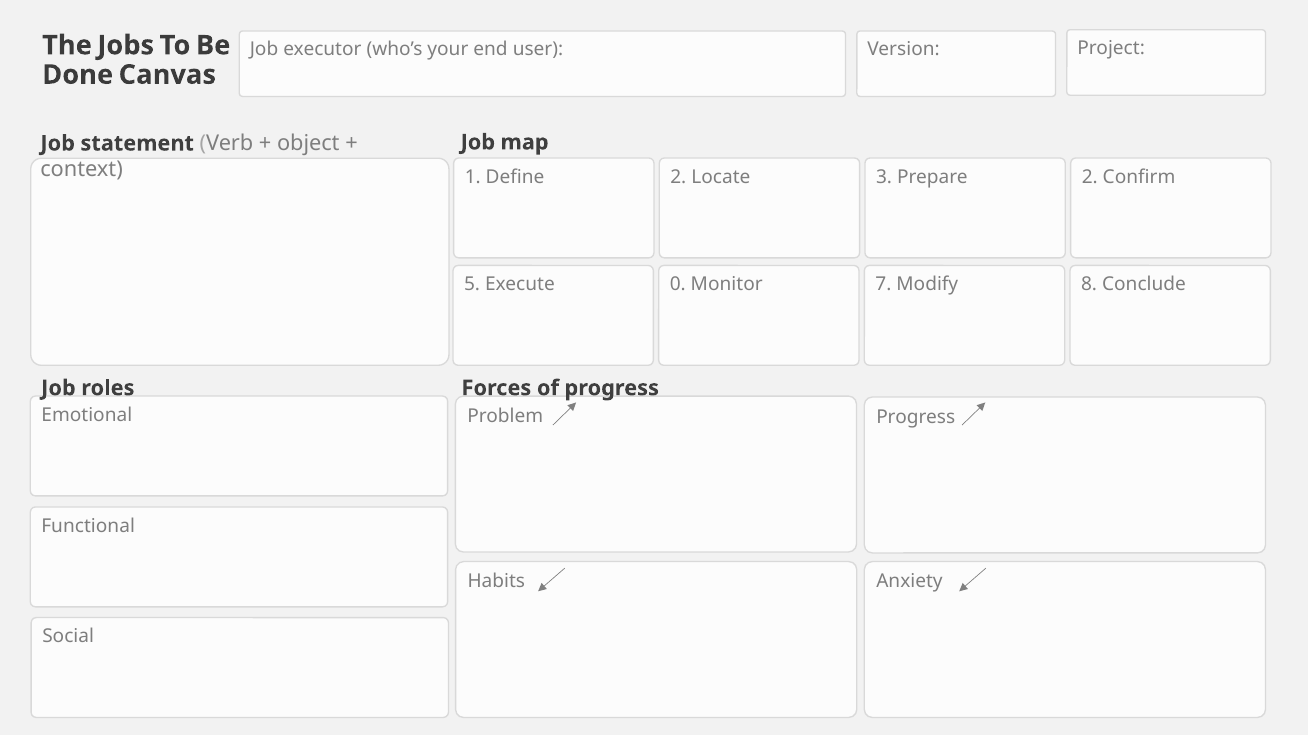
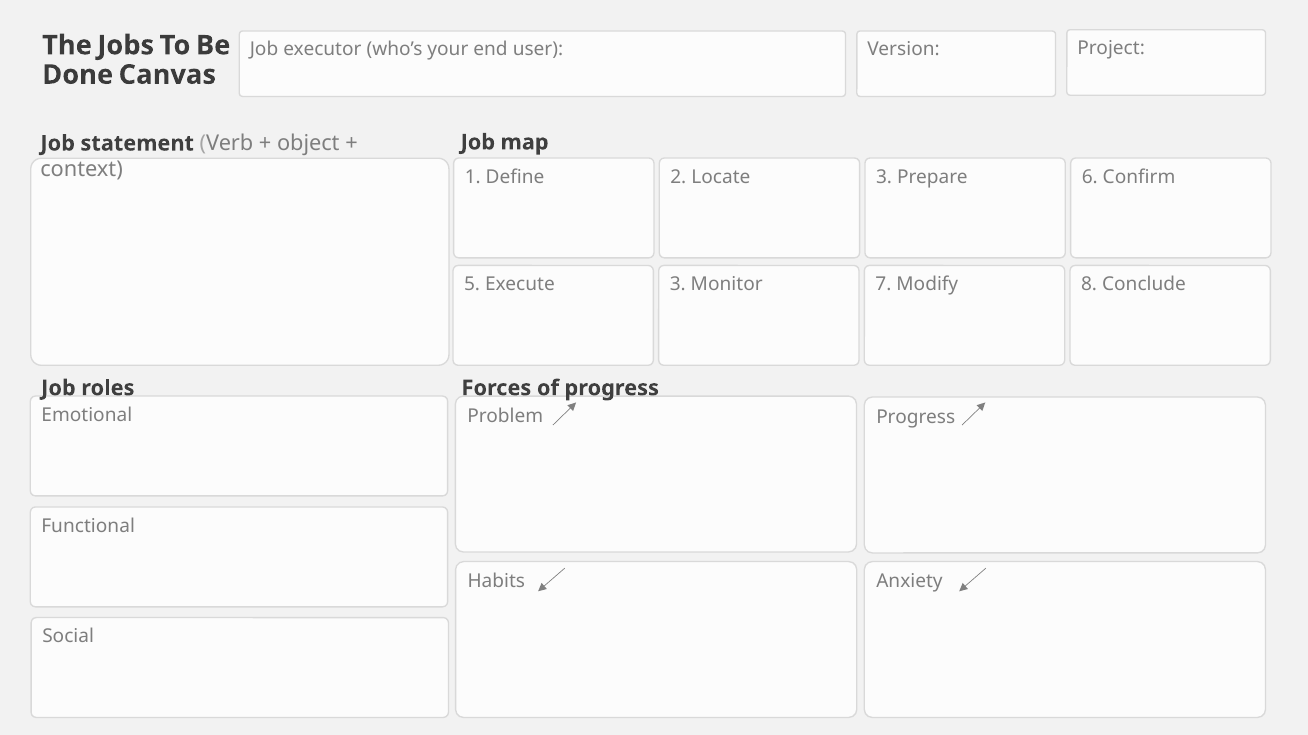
Prepare 2: 2 -> 6
Execute 0: 0 -> 3
